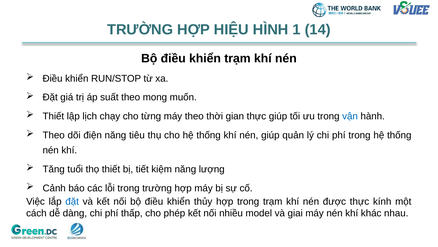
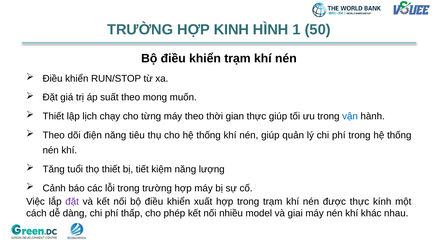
HIỆU: HIỆU -> KINH
14: 14 -> 50
đặt at (72, 201) colour: blue -> purple
thủy: thủy -> xuất
